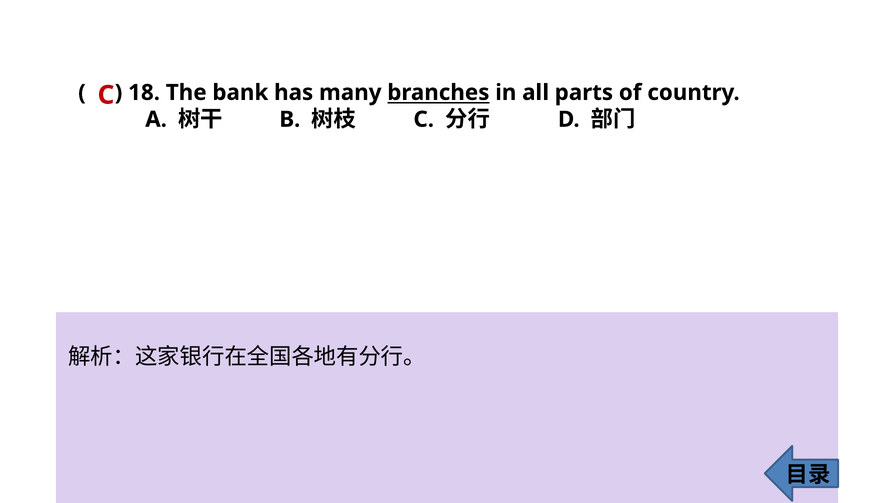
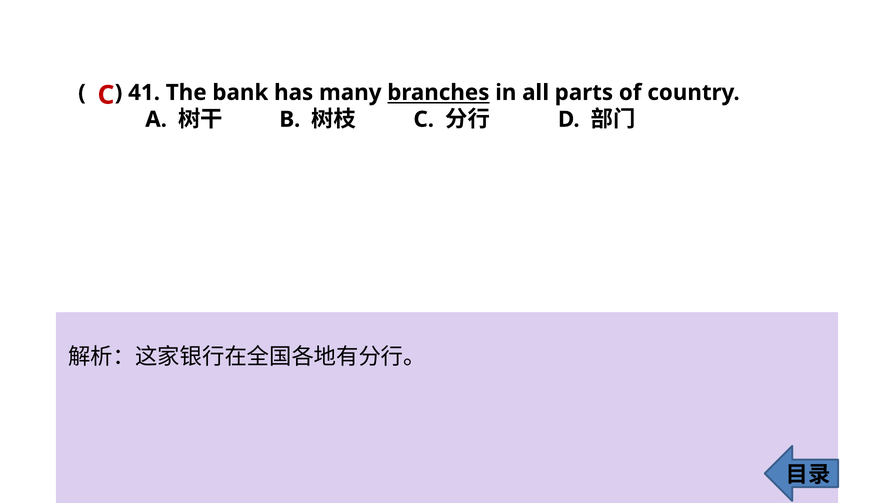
18: 18 -> 41
